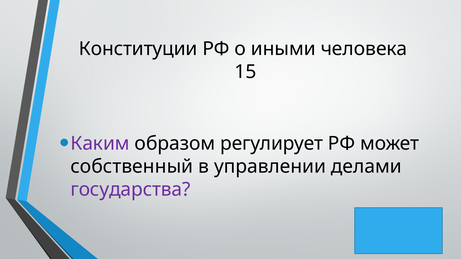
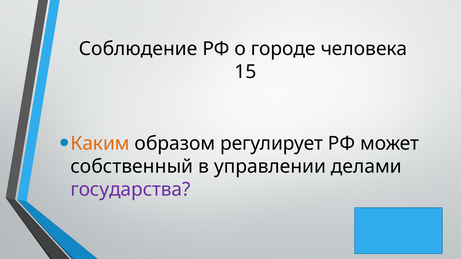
Конституции: Конституции -> Соблюдение
иными: иными -> городе
Каким colour: purple -> orange
